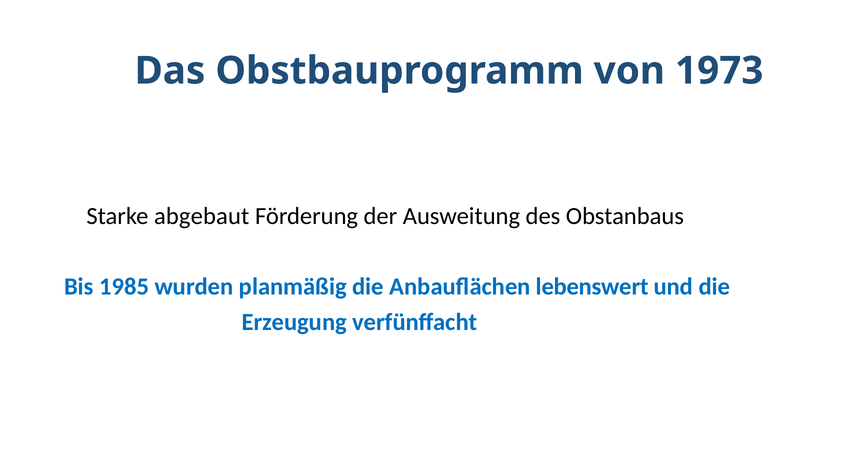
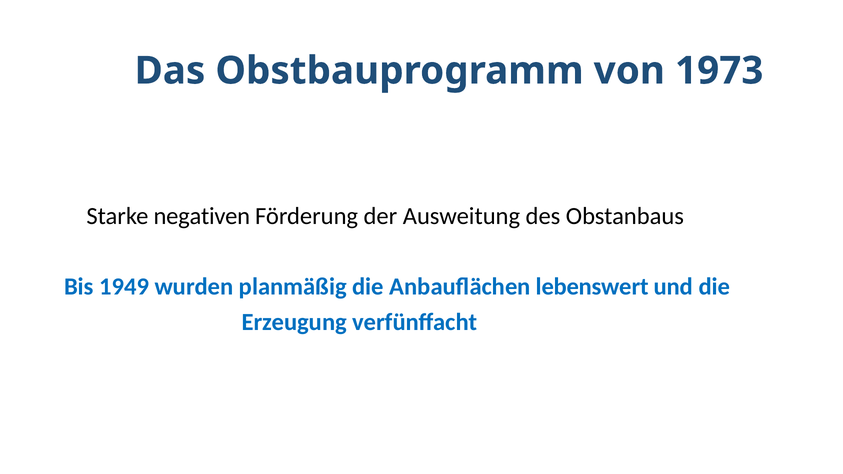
abgebaut: abgebaut -> negativen
1985: 1985 -> 1949
